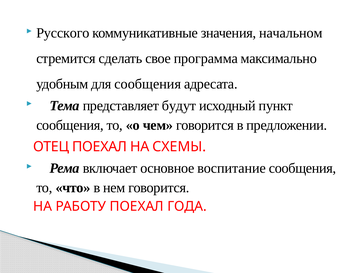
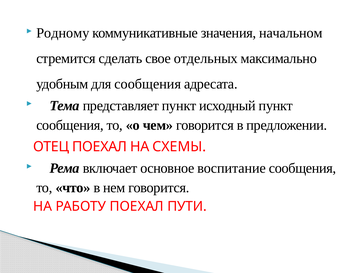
Русского: Русского -> Родному
программа: программа -> отдельных
представляет будут: будут -> пункт
ГОДА: ГОДА -> ПУТИ
